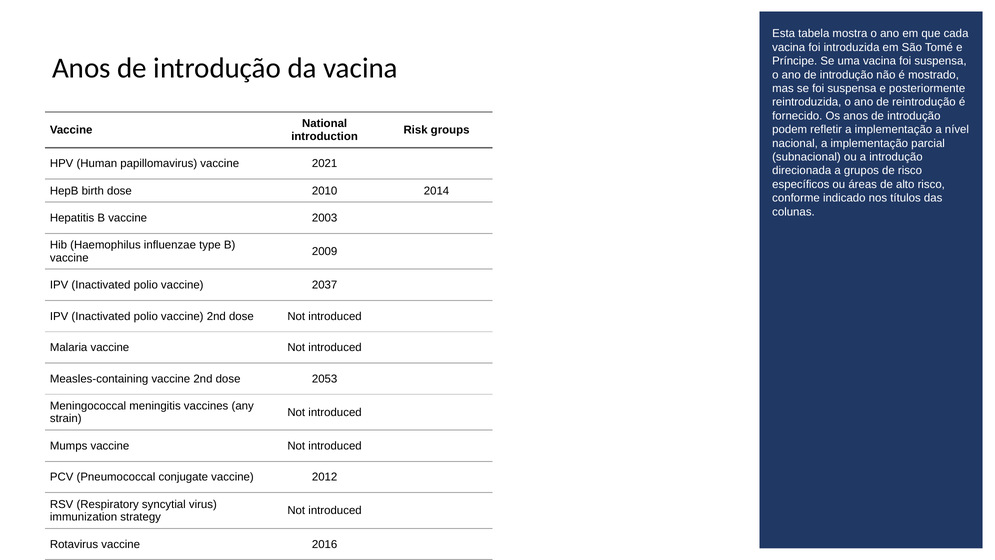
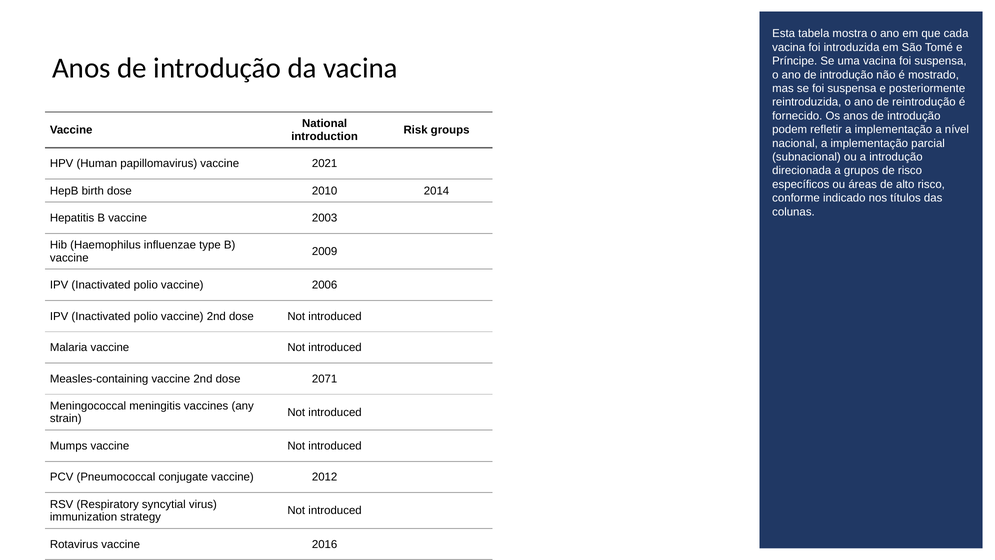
2037: 2037 -> 2006
2053: 2053 -> 2071
